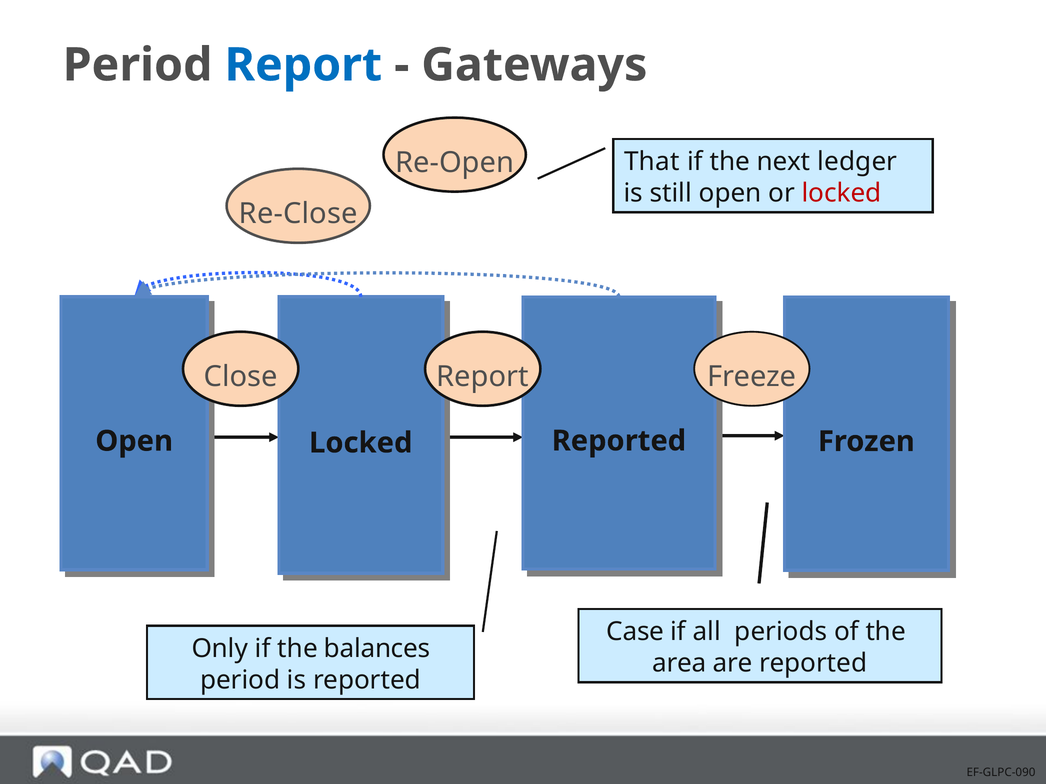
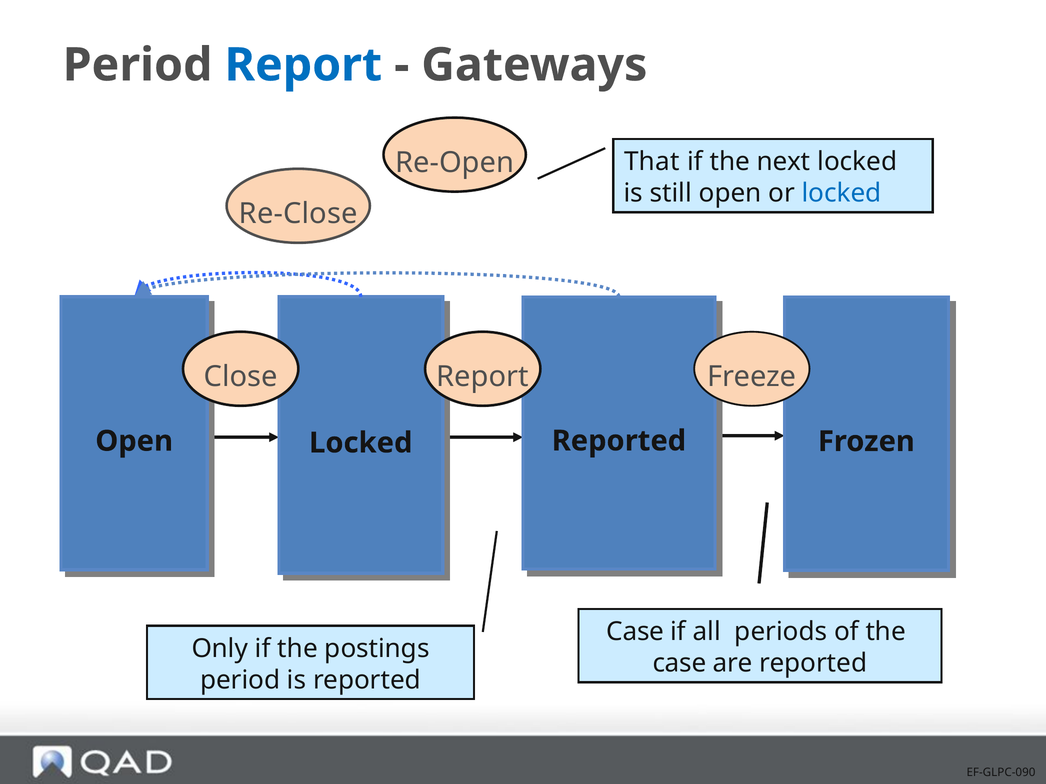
next ledger: ledger -> locked
locked at (842, 193) colour: red -> blue
balances: balances -> postings
area at (679, 664): area -> case
